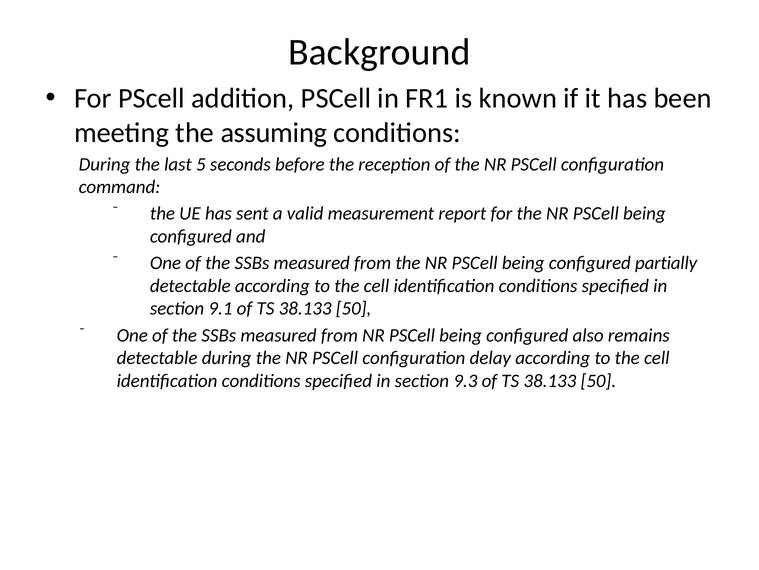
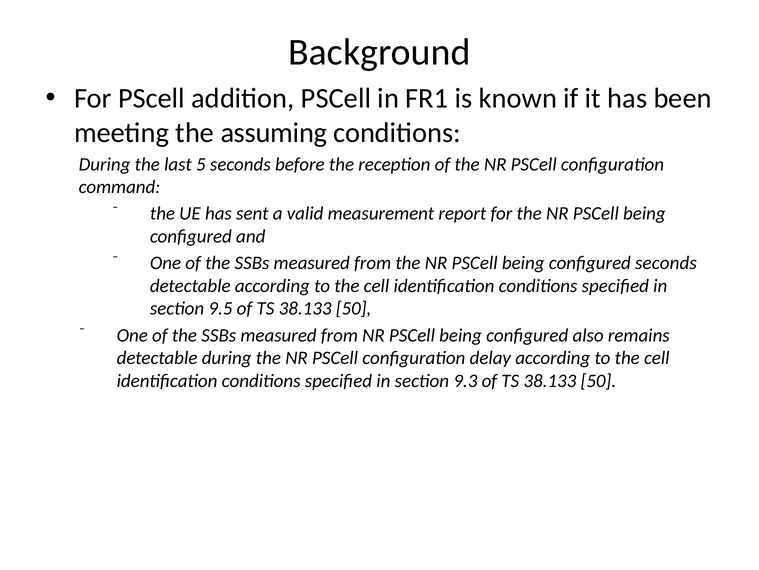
configured partially: partially -> seconds
9.1: 9.1 -> 9.5
